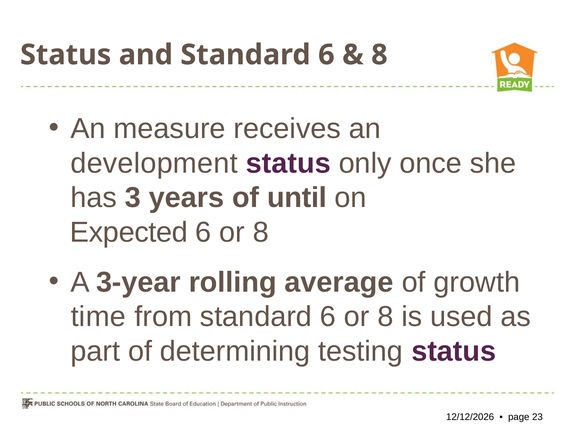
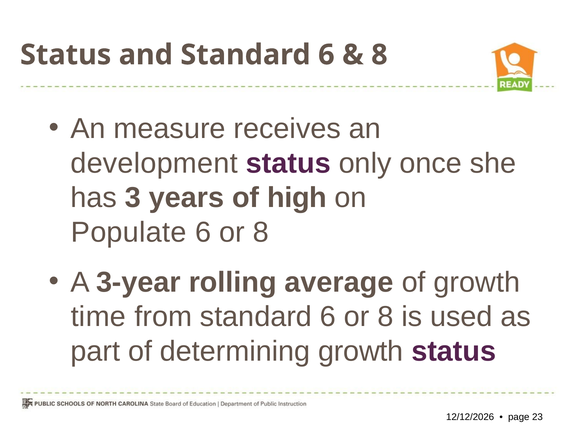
until: until -> high
Expected: Expected -> Populate
determining testing: testing -> growth
